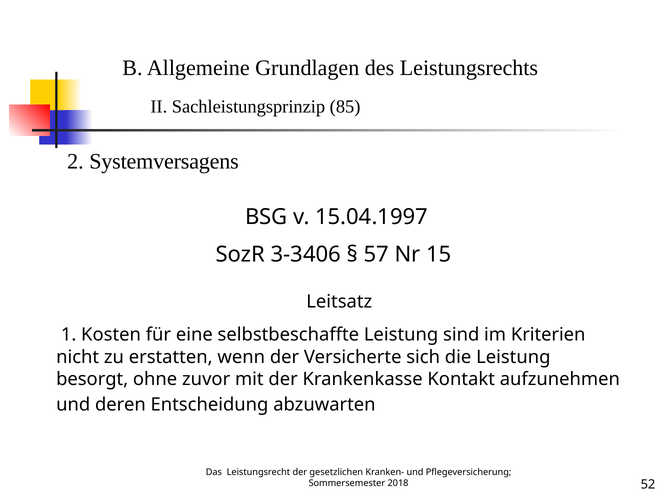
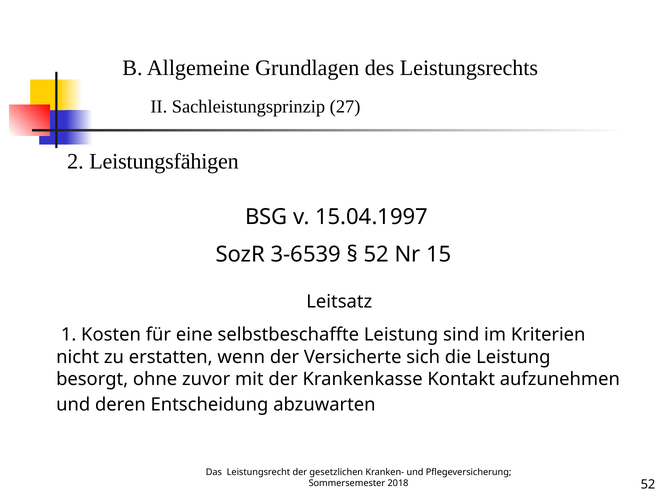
85: 85 -> 27
Systemversagens: Systemversagens -> Leistungsfähigen
3-3406: 3-3406 -> 3-6539
57 at (376, 254): 57 -> 52
